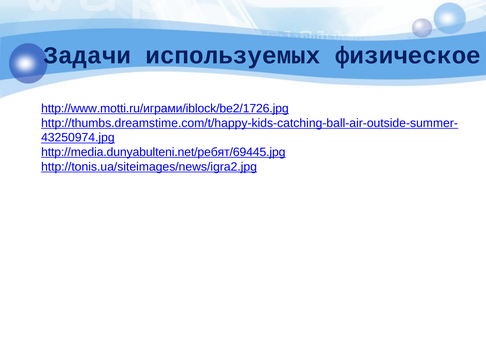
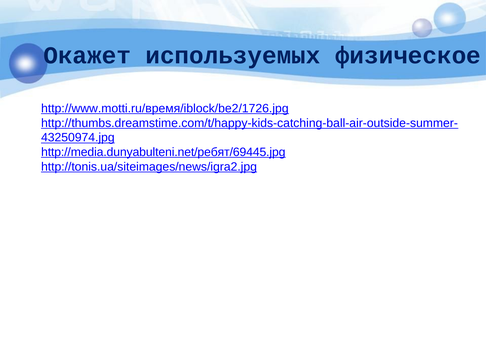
Задачи: Задачи -> Окажет
http://www.motti.ru/играми/iblock/be2/1726.jpg: http://www.motti.ru/играми/iblock/be2/1726.jpg -> http://www.motti.ru/время/iblock/be2/1726.jpg
